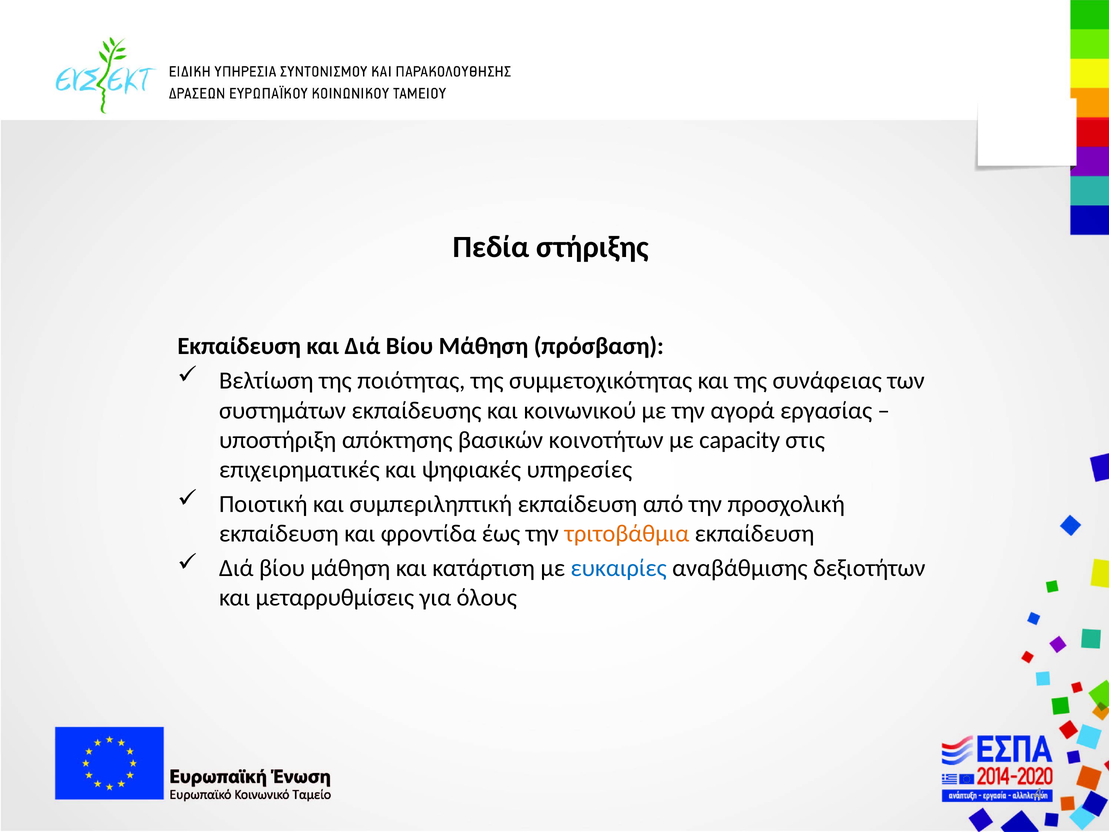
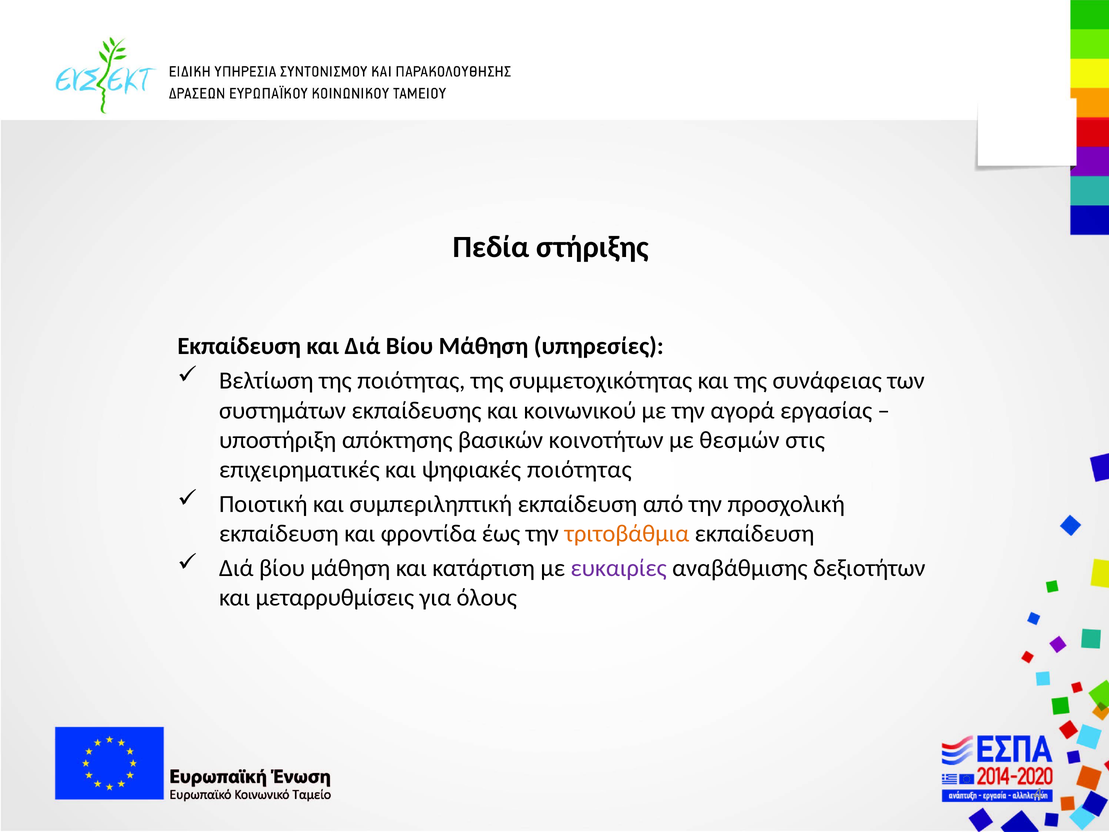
πρόσβαση: πρόσβαση -> υπηρεσίες
capacity: capacity -> θεσμών
ψηφιακές υπηρεσίες: υπηρεσίες -> ποιότητας
ευκαιρίες colour: blue -> purple
